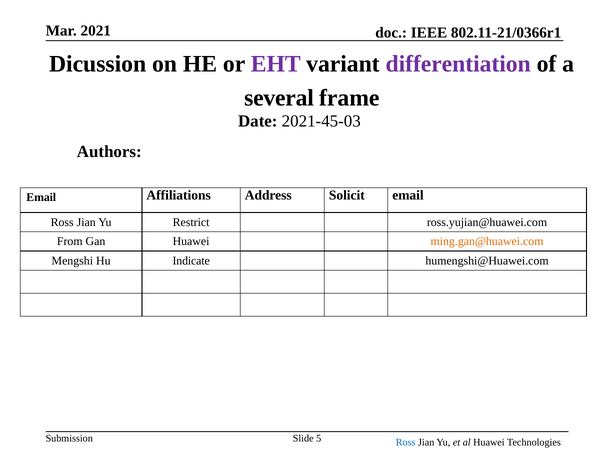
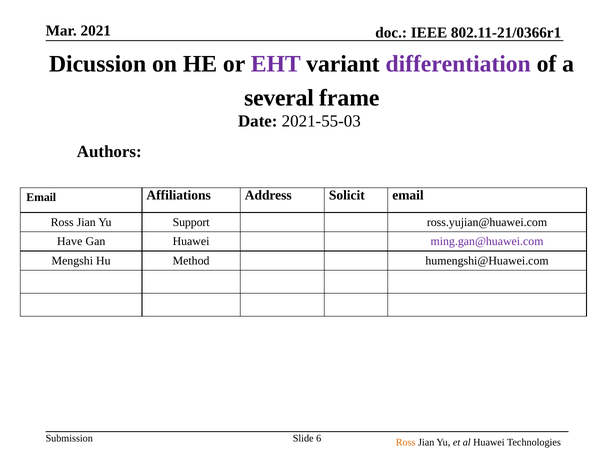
2021-45-03: 2021-45-03 -> 2021-55-03
Restrict: Restrict -> Support
From: From -> Have
ming.gan@huawei.com colour: orange -> purple
Indicate: Indicate -> Method
5: 5 -> 6
Ross at (406, 442) colour: blue -> orange
